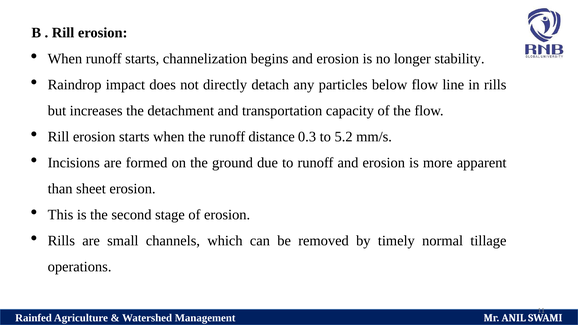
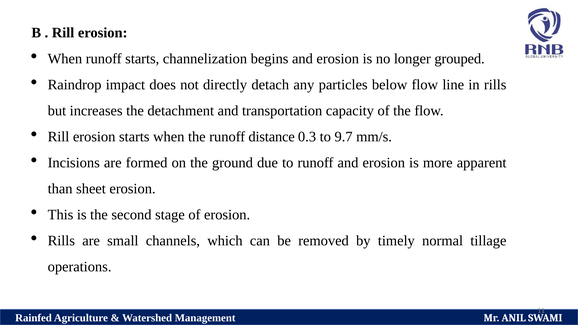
stability: stability -> grouped
5.2: 5.2 -> 9.7
